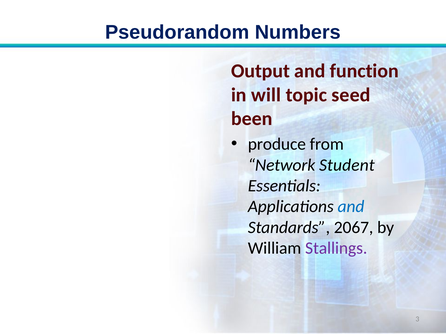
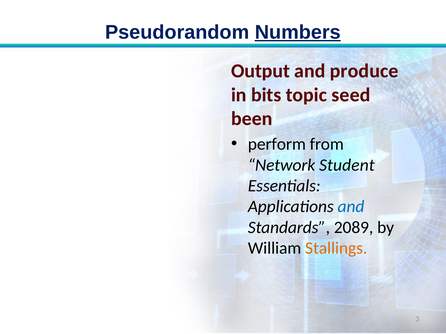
Numbers underline: none -> present
function: function -> produce
will: will -> bits
produce: produce -> perform
2067: 2067 -> 2089
Stallings colour: purple -> orange
